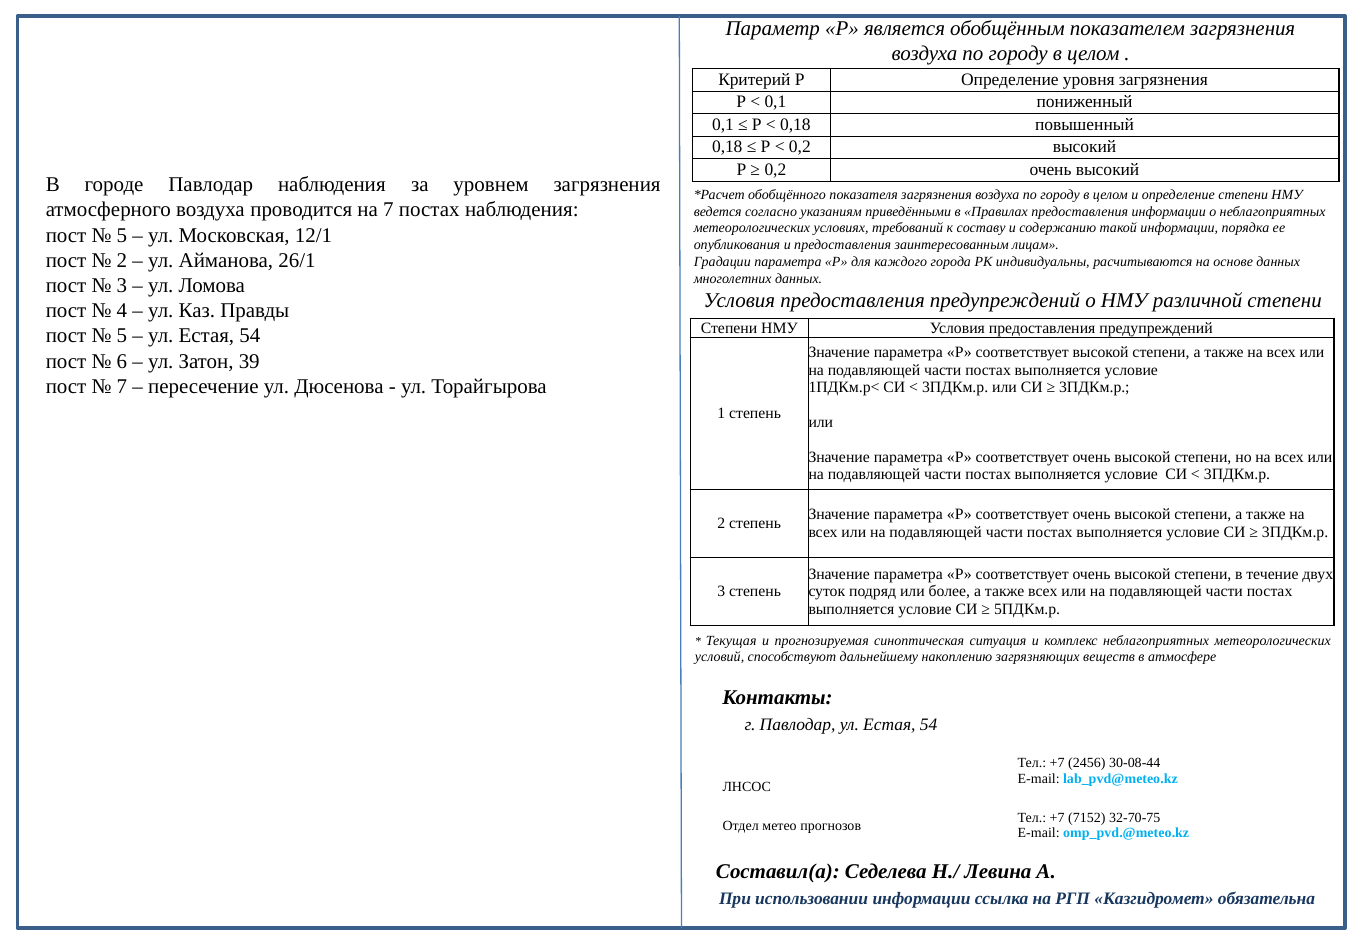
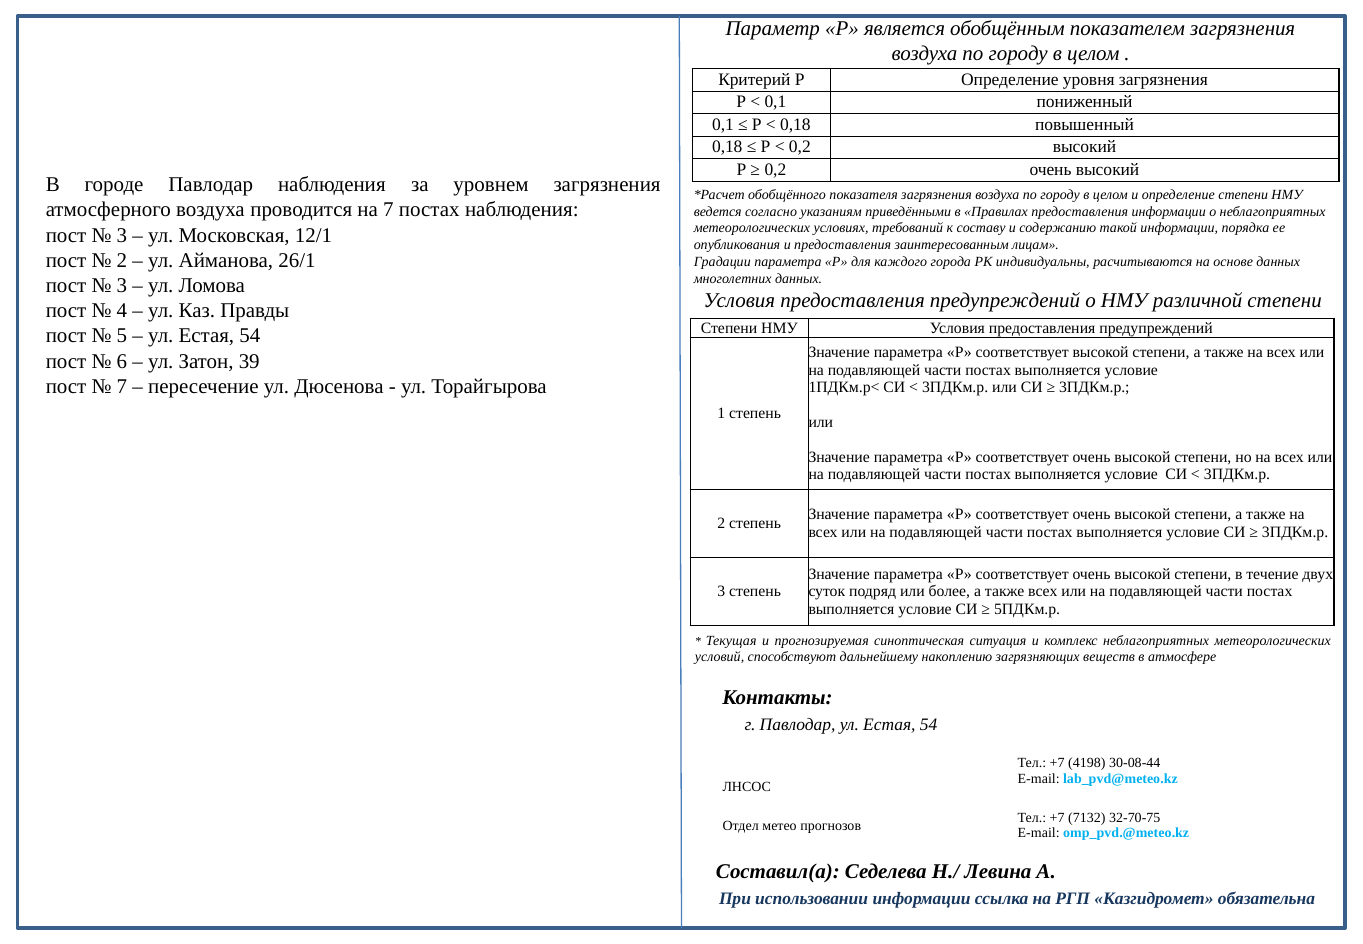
5 at (122, 235): 5 -> 3
2456: 2456 -> 4198
7152: 7152 -> 7132
